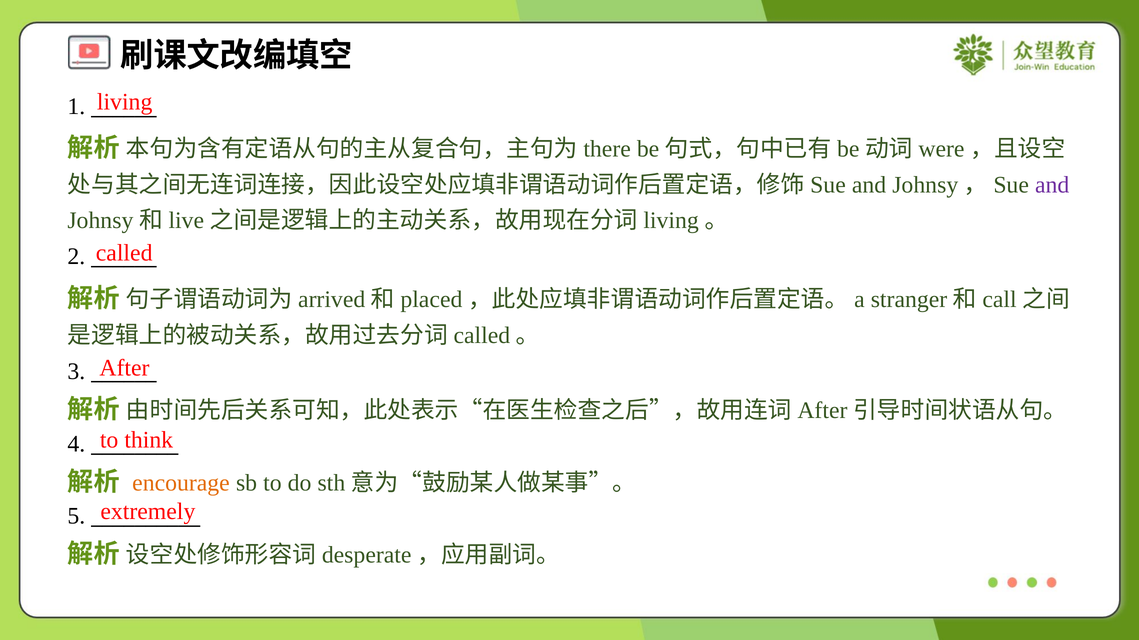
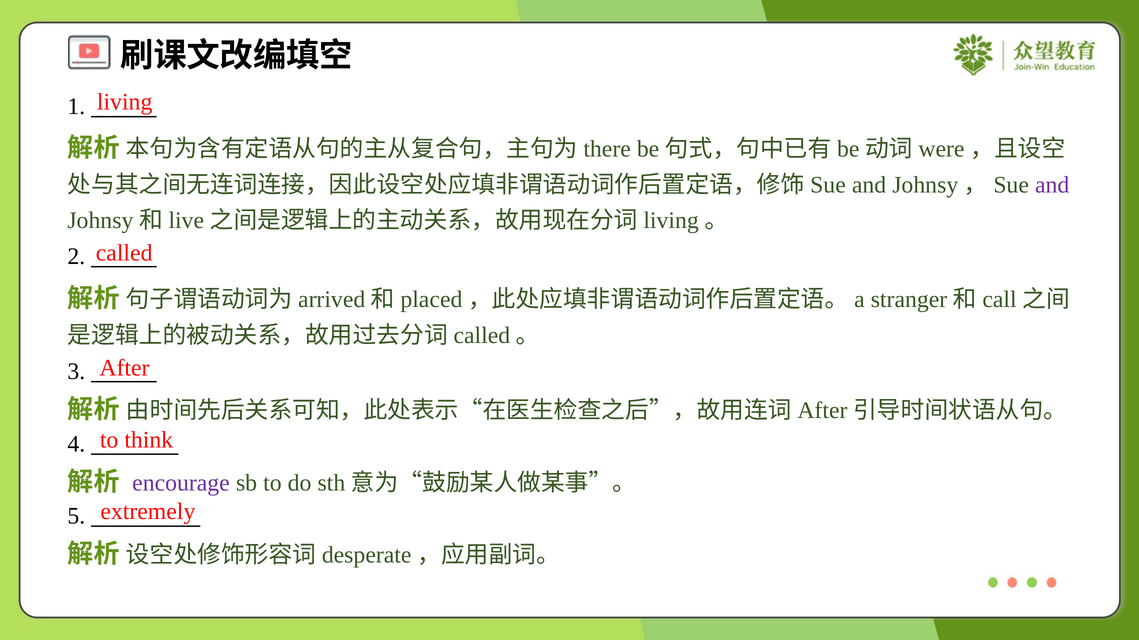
encourage colour: orange -> purple
